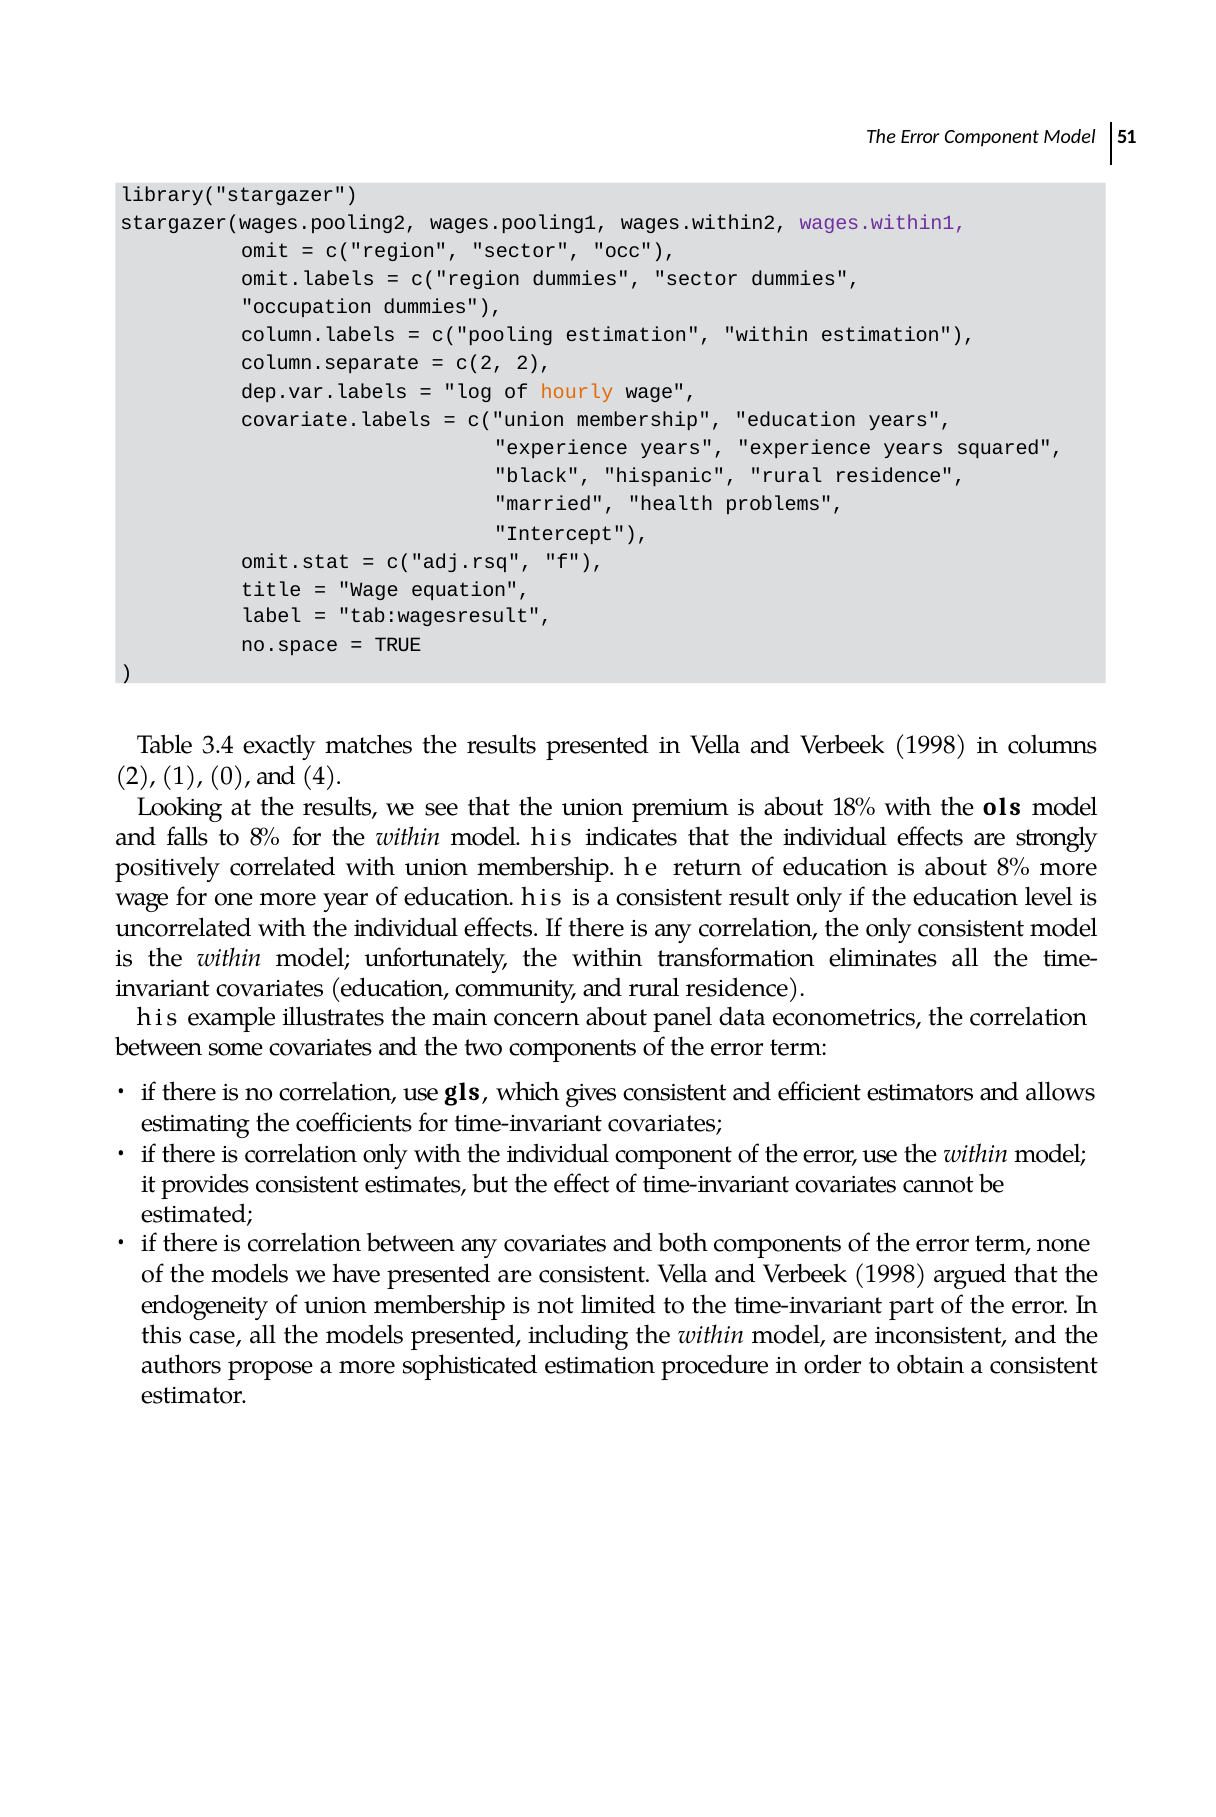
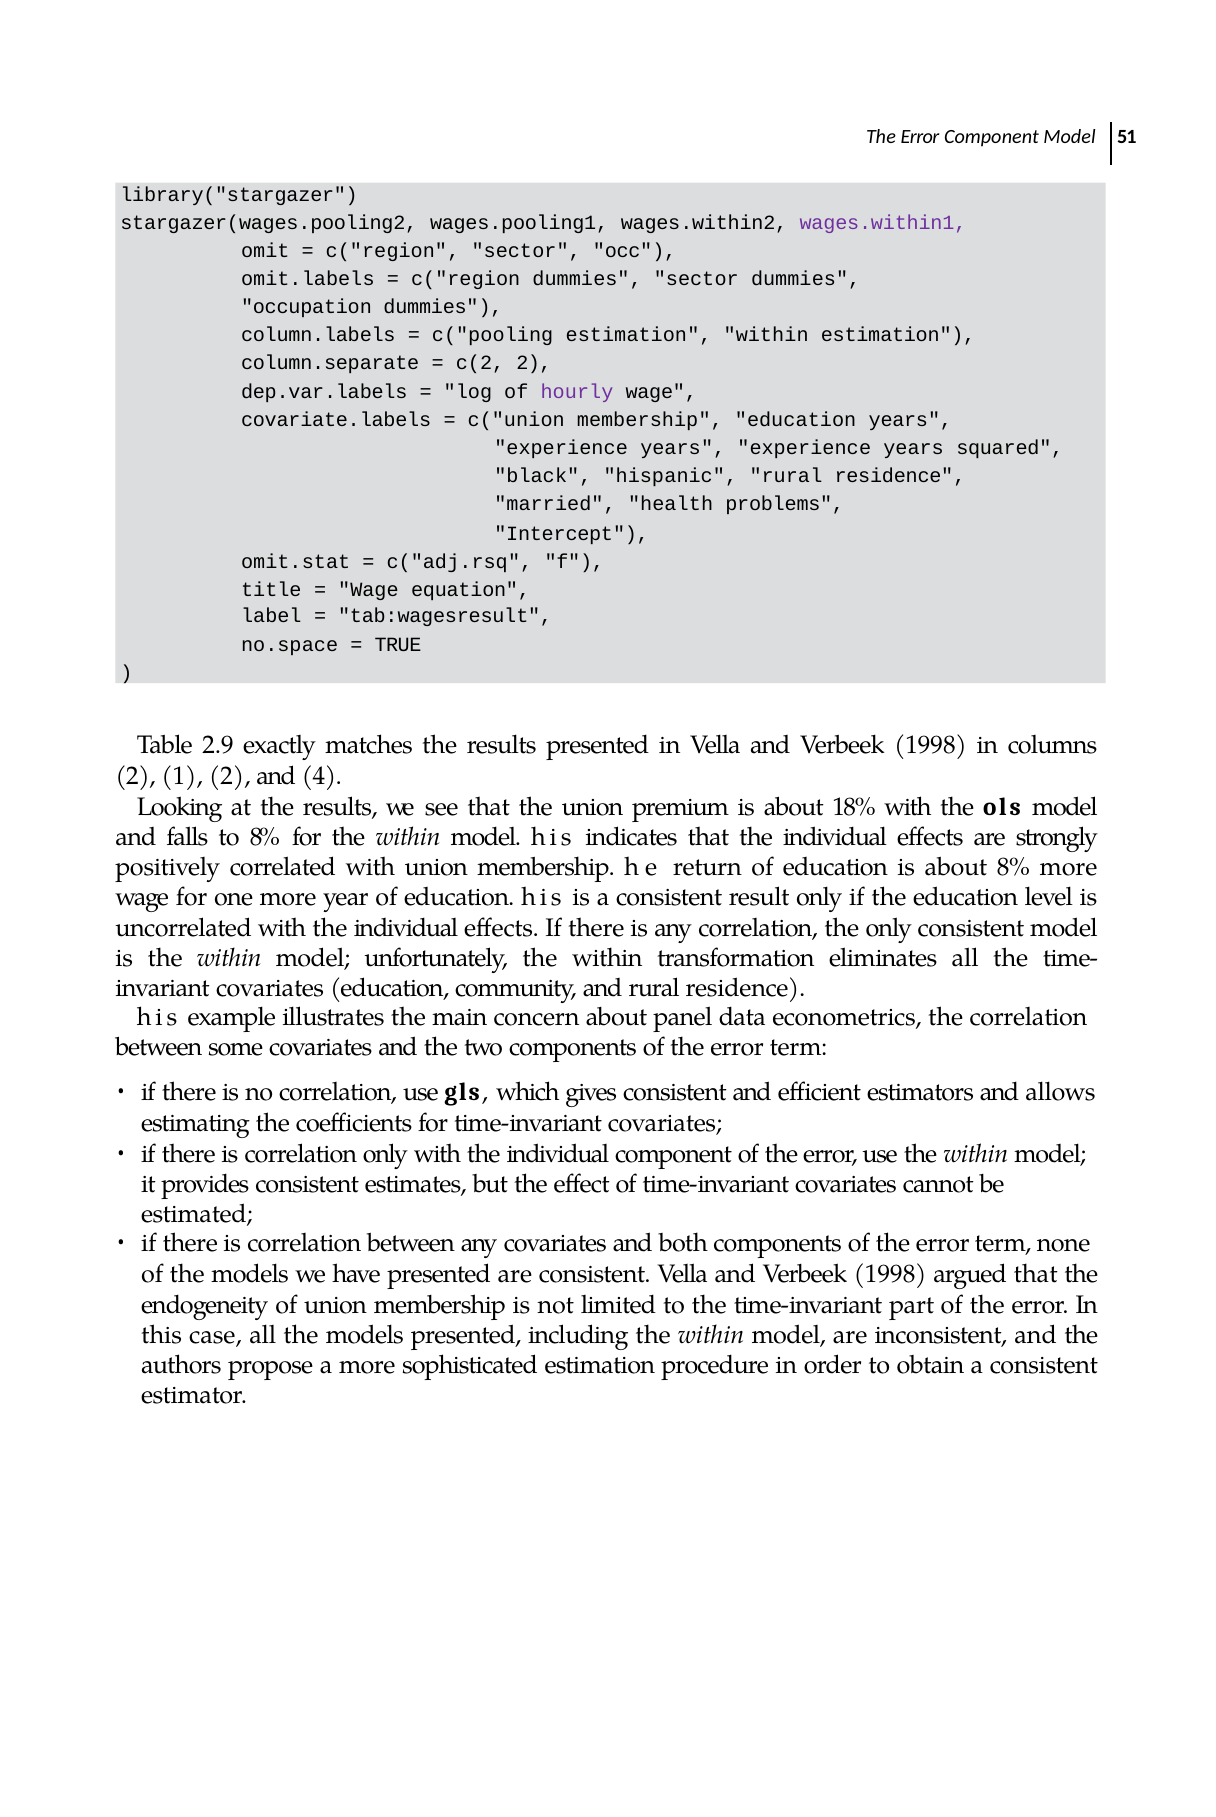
hourly colour: orange -> purple
3.4: 3.4 -> 2.9
1 0: 0 -> 2
